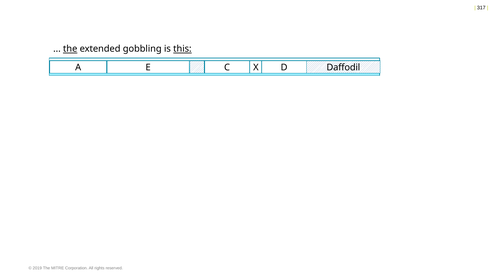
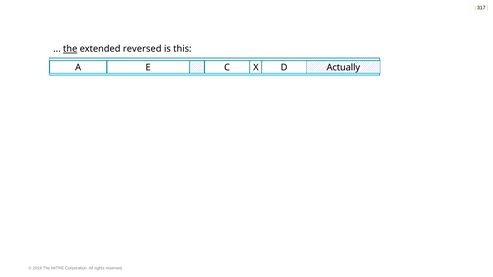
gobbling: gobbling -> reversed
this underline: present -> none
Daffodil: Daffodil -> Actually
